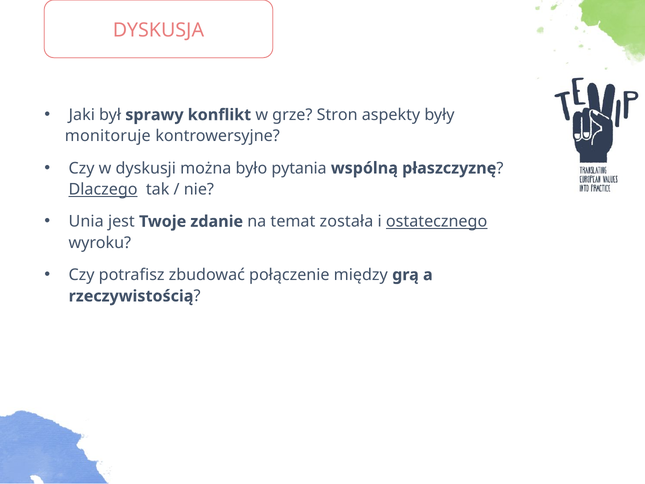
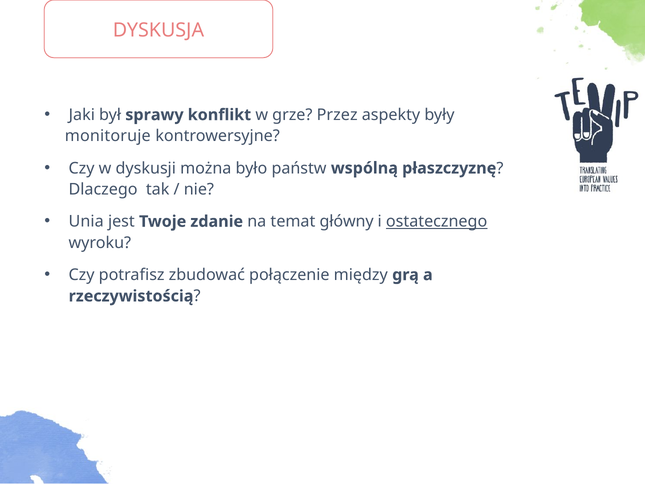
Stron: Stron -> Przez
pytania: pytania -> państw
Dlaczego underline: present -> none
została: została -> główny
